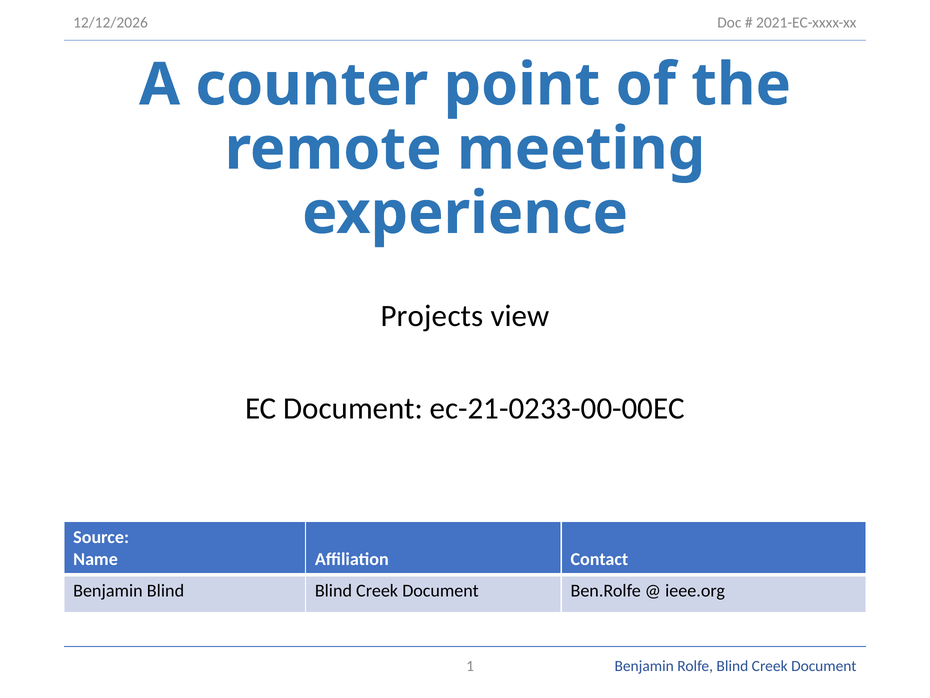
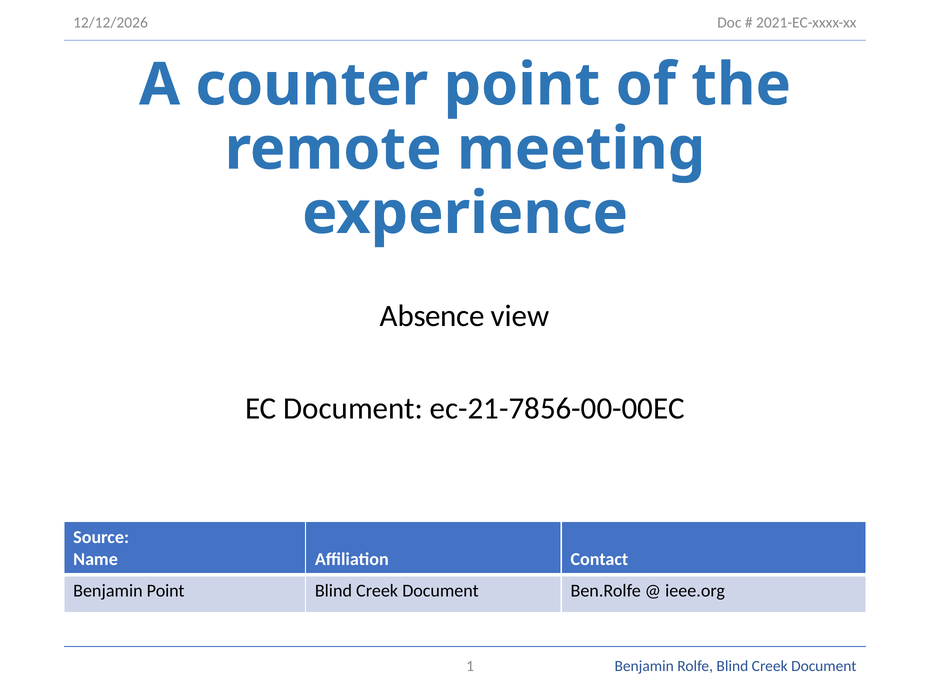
Projects: Projects -> Absence
ec-21-0233-00-00EC: ec-21-0233-00-00EC -> ec-21-7856-00-00EC
Benjamin Blind: Blind -> Point
